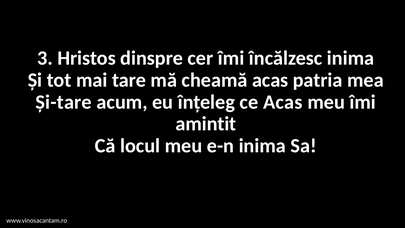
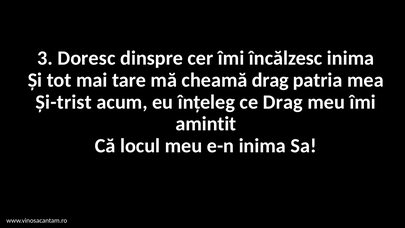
Hristos: Hristos -> Doresc
cheamă acas: acas -> drag
Și-tare: Și-tare -> Și-trist
ce Acas: Acas -> Drag
